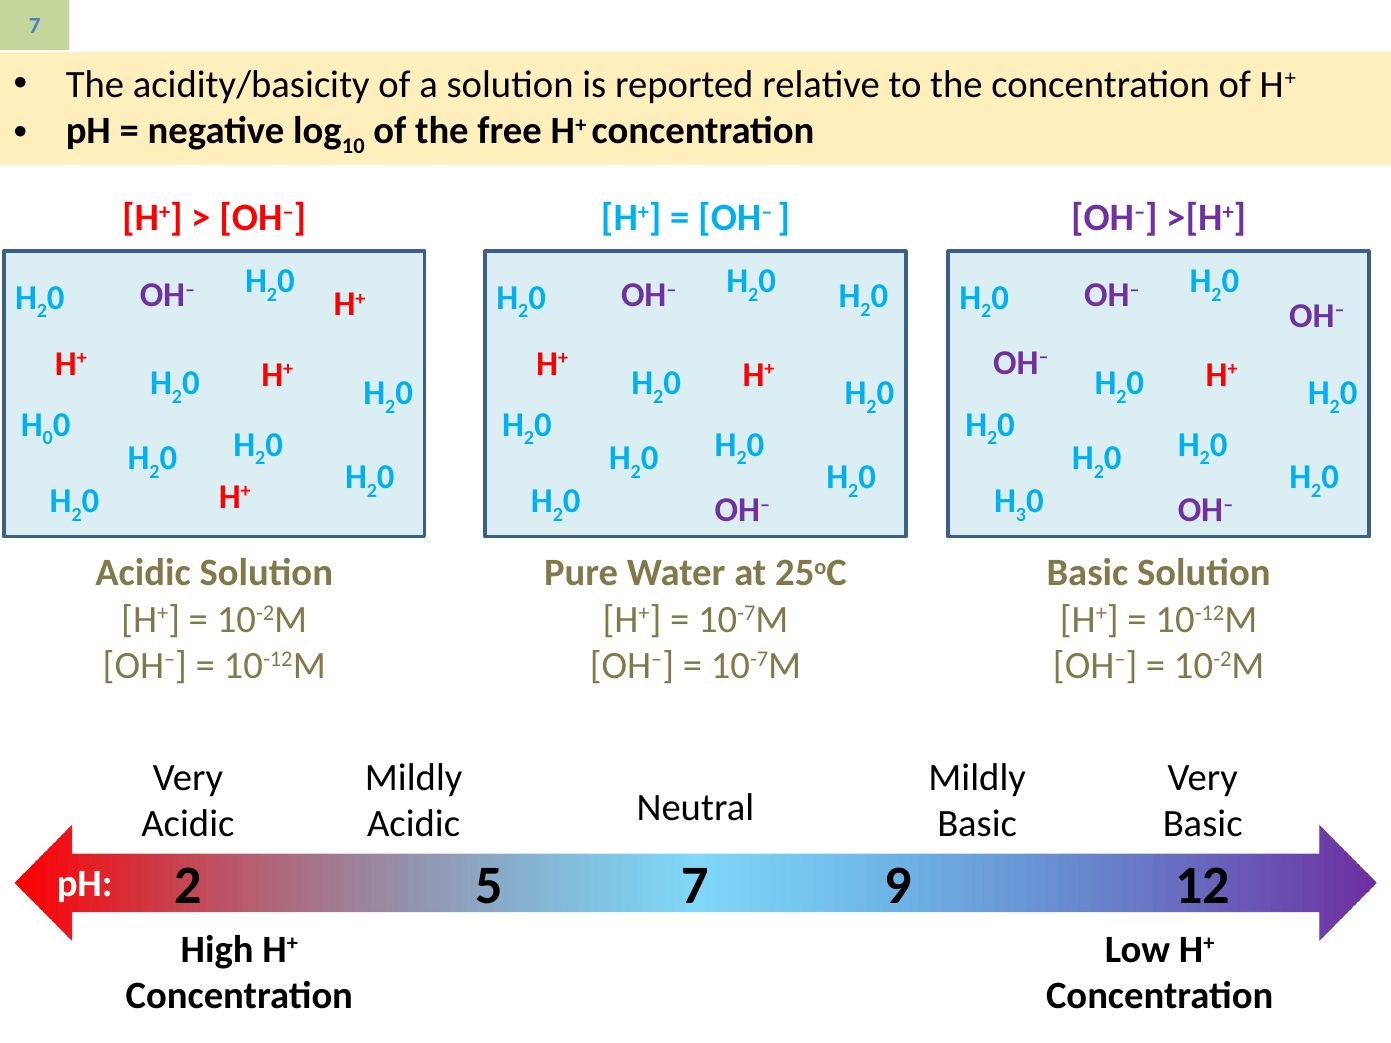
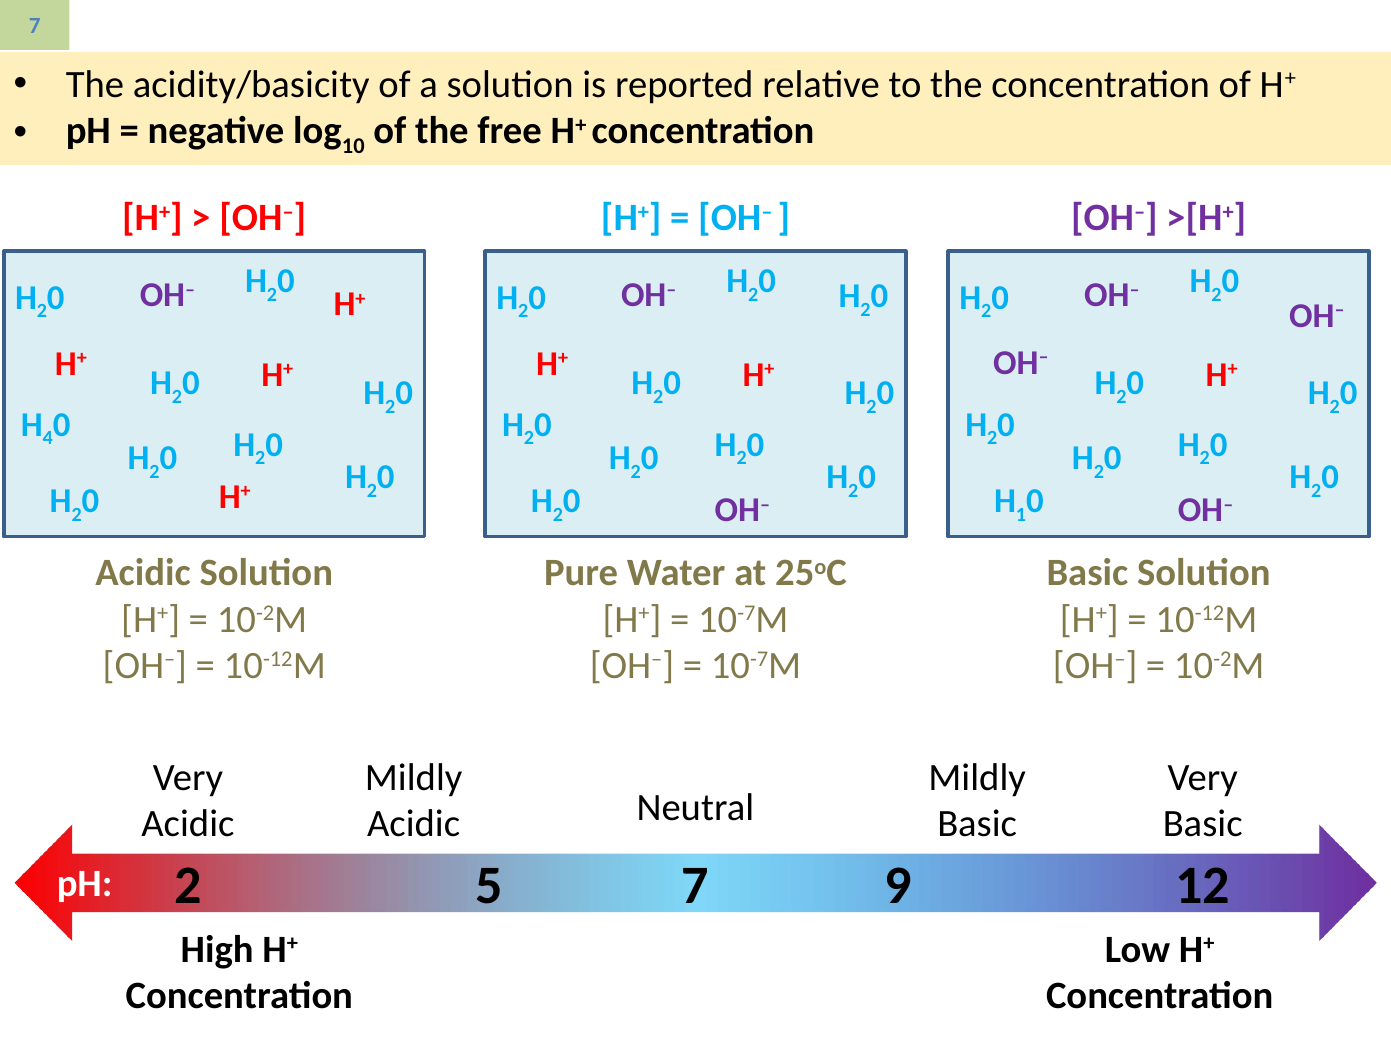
0 at (48, 438): 0 -> 4
3: 3 -> 1
